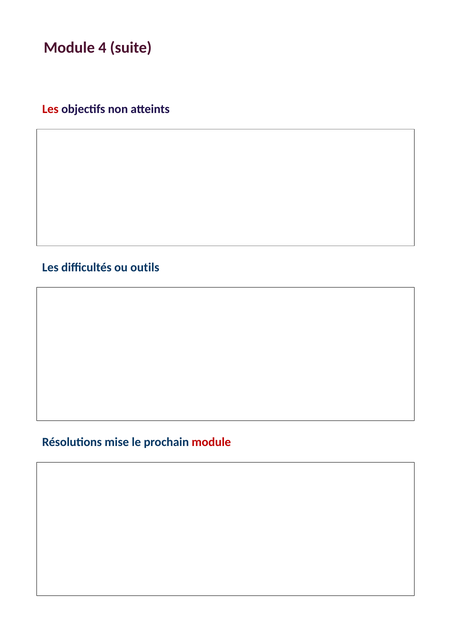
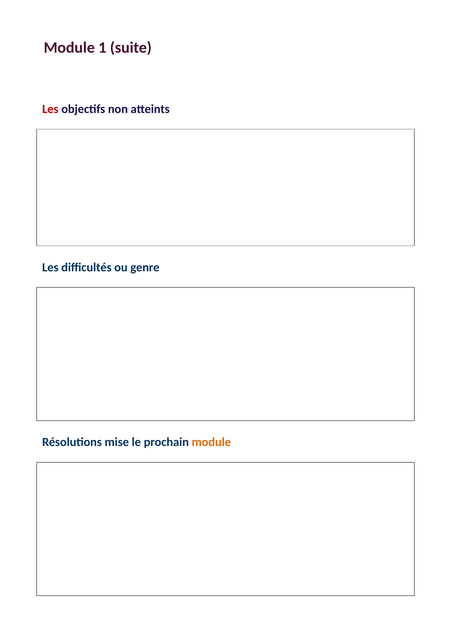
4: 4 -> 1
outils: outils -> genre
module at (211, 442) colour: red -> orange
